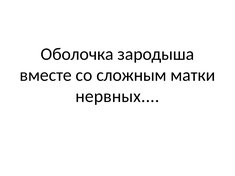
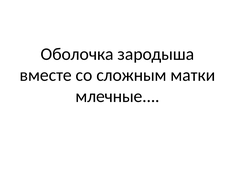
нервных: нервных -> млечные
